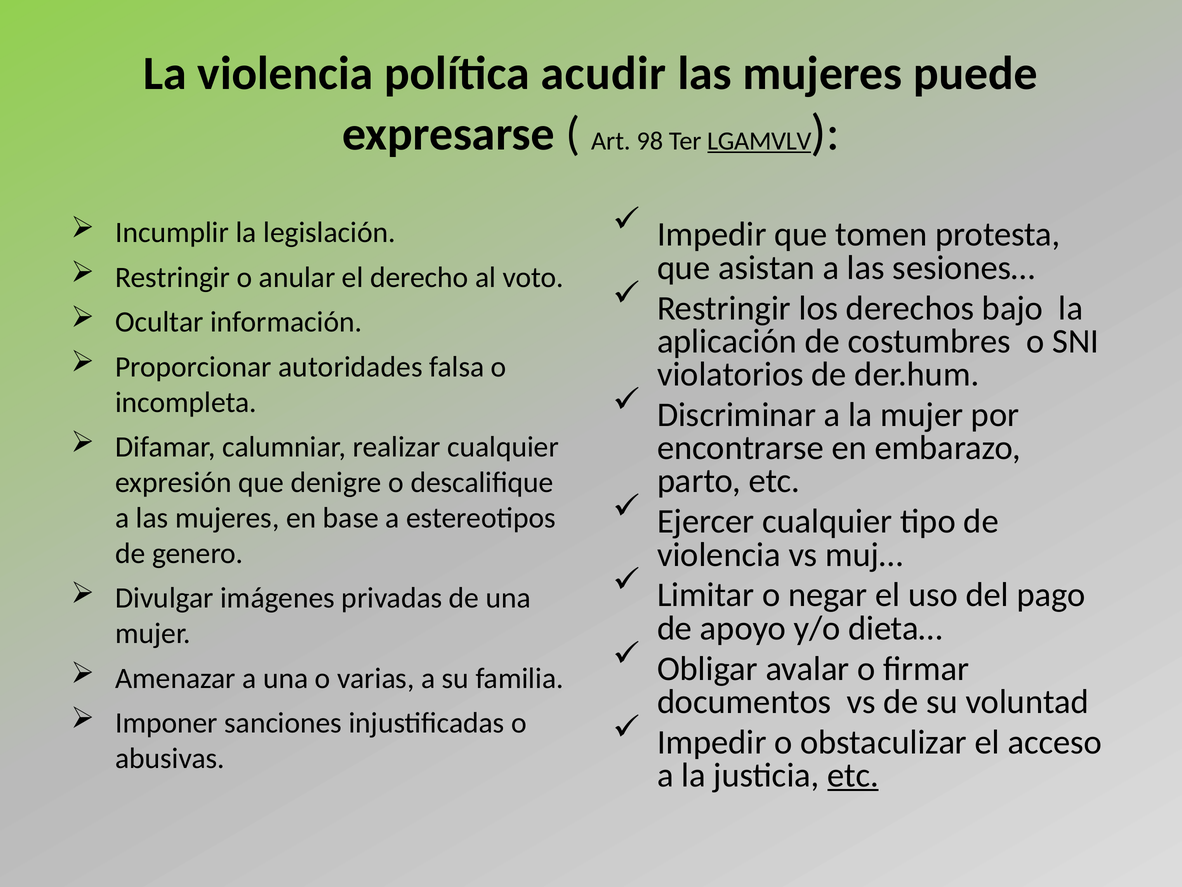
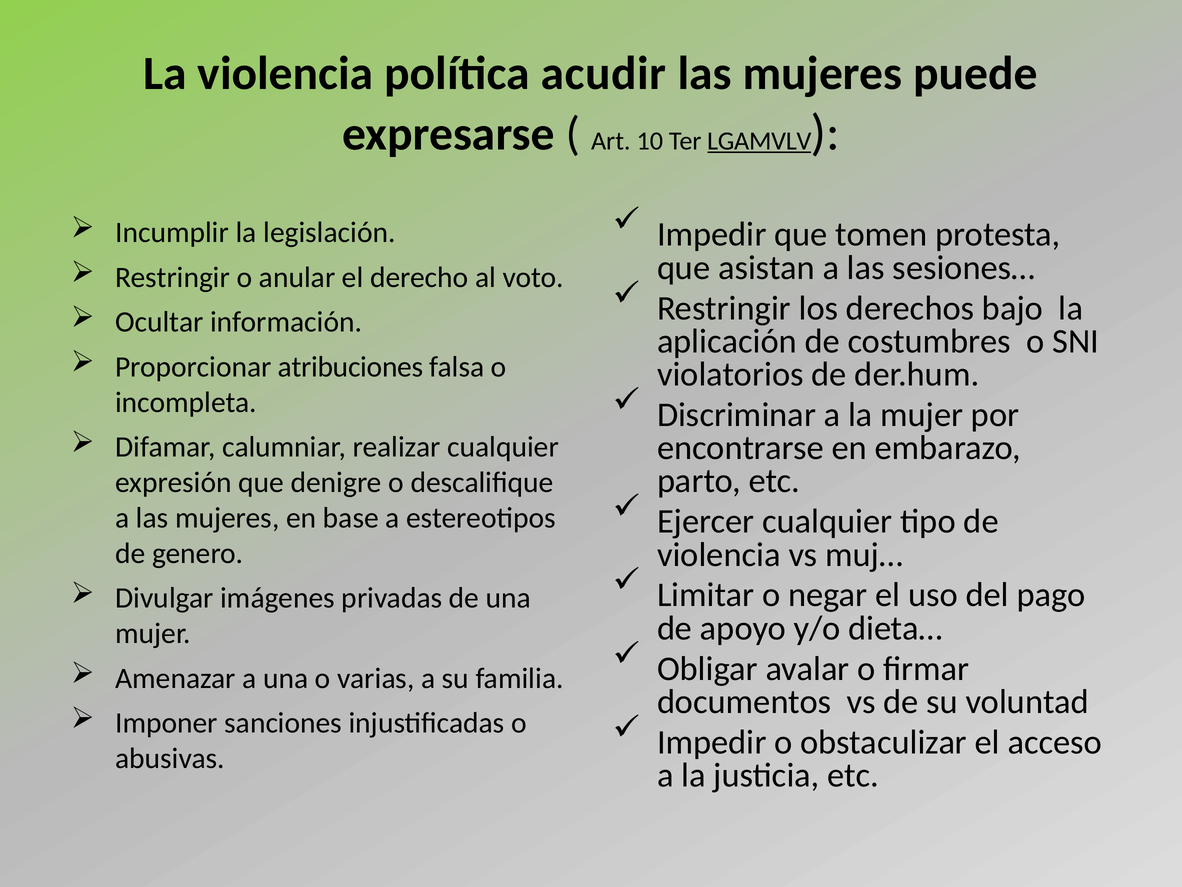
98: 98 -> 10
autoridades: autoridades -> atribuciones
etc at (853, 775) underline: present -> none
